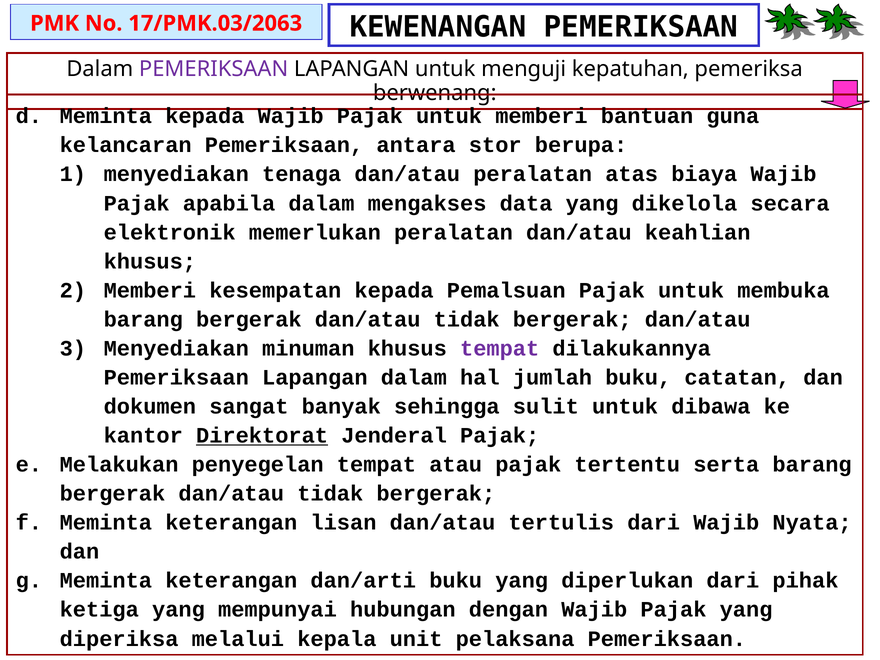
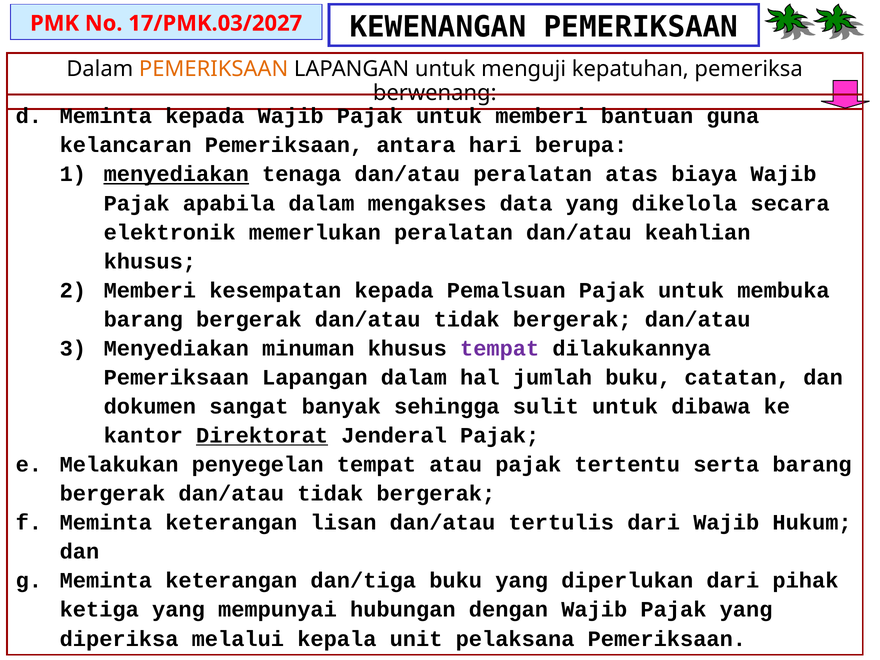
17/PMK.03/2063: 17/PMK.03/2063 -> 17/PMK.03/2027
PEMERIKSAAN at (214, 69) colour: purple -> orange
stor: stor -> hari
menyediakan at (176, 174) underline: none -> present
Nyata: Nyata -> Hukum
dan/arti: dan/arti -> dan/tiga
